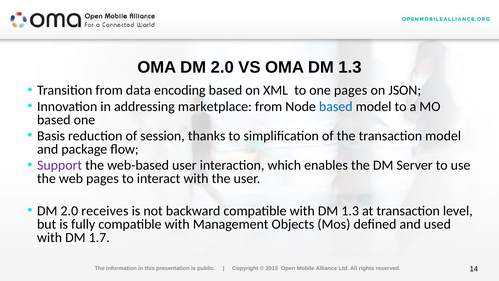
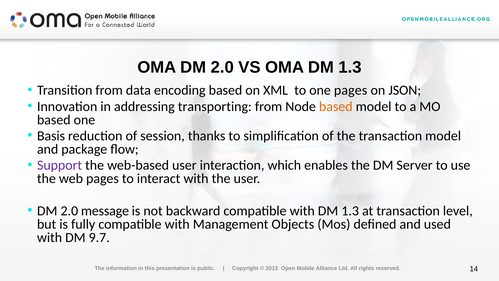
marketplace: marketplace -> transporting
based at (336, 106) colour: blue -> orange
receives: receives -> message
1.7: 1.7 -> 9.7
